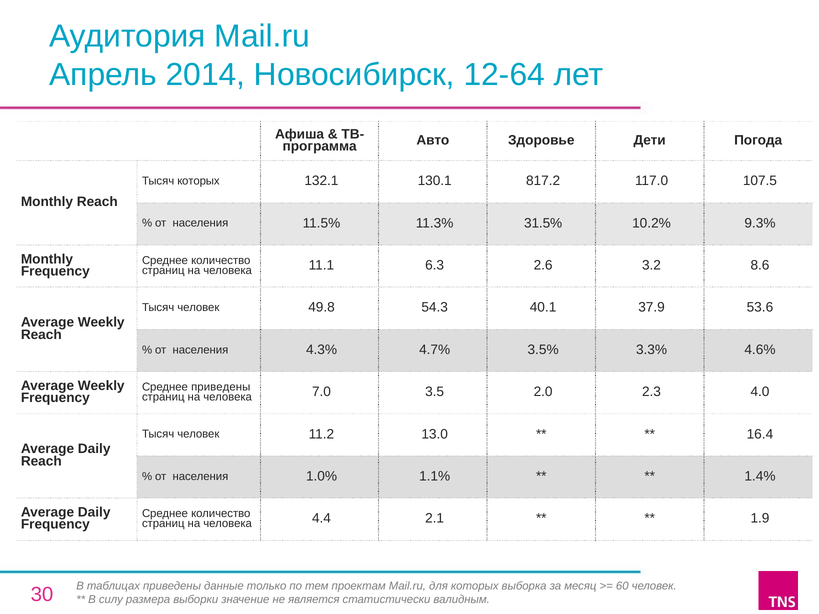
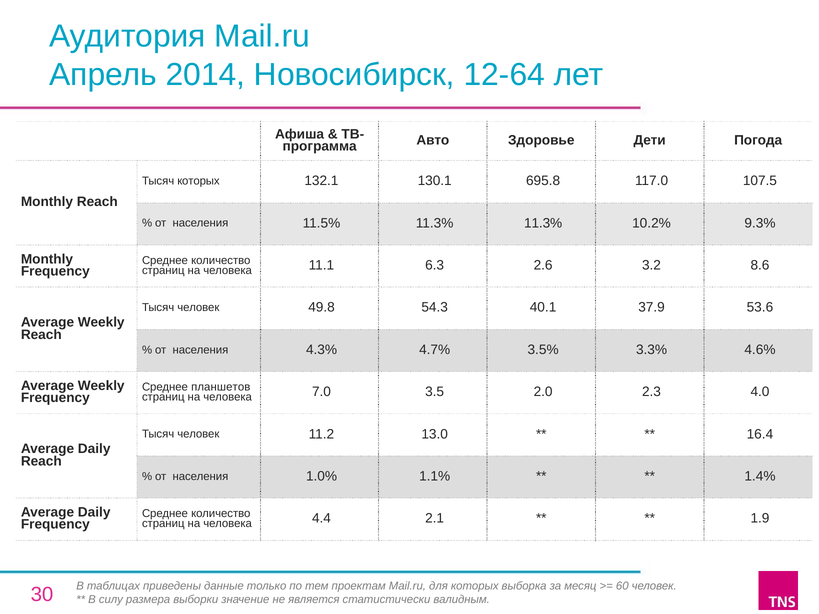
817.2: 817.2 -> 695.8
11.3% 31.5%: 31.5% -> 11.3%
Среднее приведены: приведены -> планшетов
